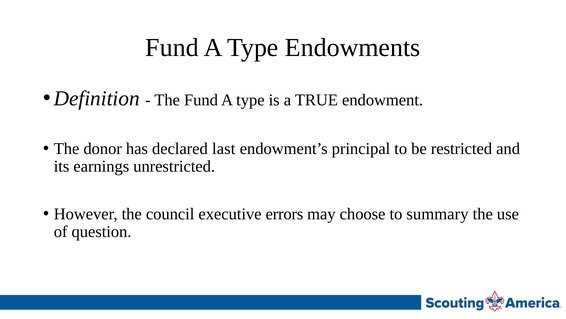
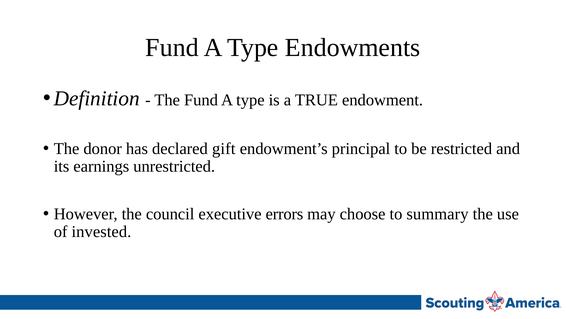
last: last -> gift
question: question -> invested
